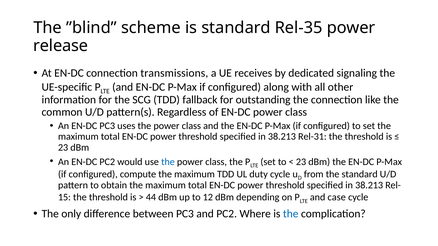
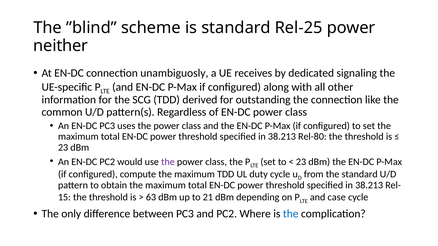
Rel-35: Rel-35 -> Rel-25
release: release -> neither
transmissions: transmissions -> unambiguosly
fallback: fallback -> derived
Rel-31: Rel-31 -> Rel-80
the at (168, 162) colour: blue -> purple
44: 44 -> 63
12: 12 -> 21
